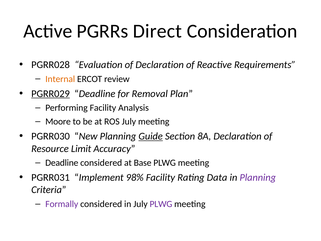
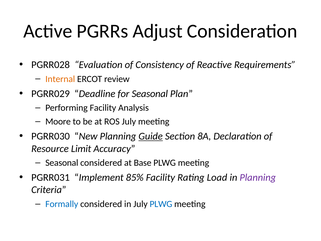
Direct: Direct -> Adjust
of Declaration: Declaration -> Consistency
PGRR029 underline: present -> none
for Removal: Removal -> Seasonal
Deadline at (62, 163): Deadline -> Seasonal
98%: 98% -> 85%
Data: Data -> Load
Formally colour: purple -> blue
PLWG at (161, 204) colour: purple -> blue
